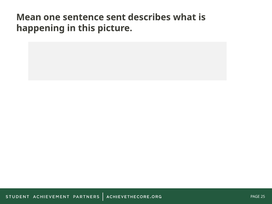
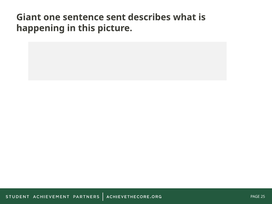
Mean: Mean -> Giant
